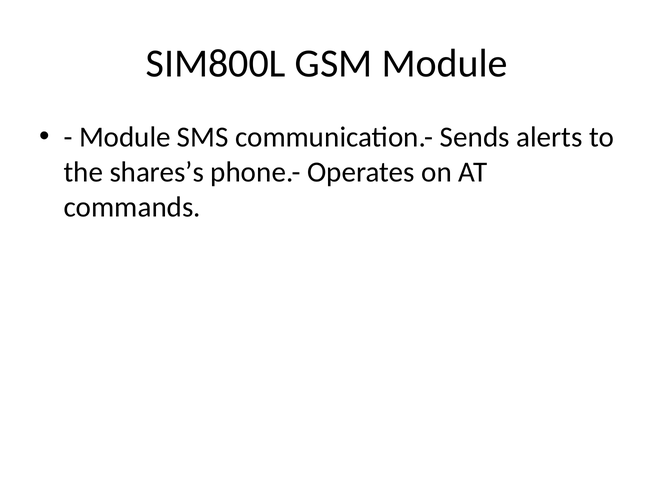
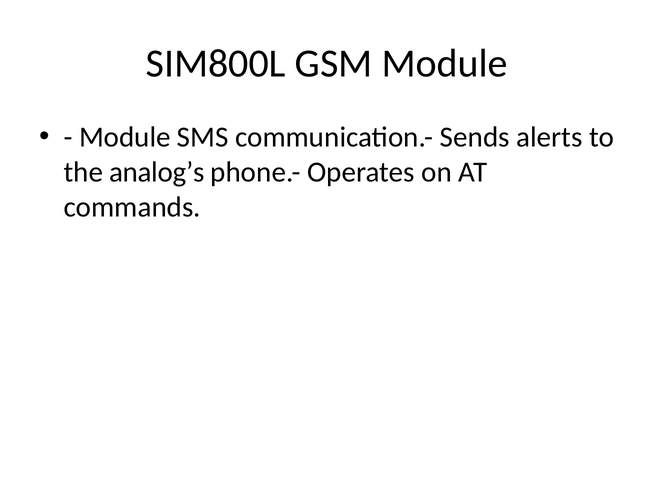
shares’s: shares’s -> analog’s
